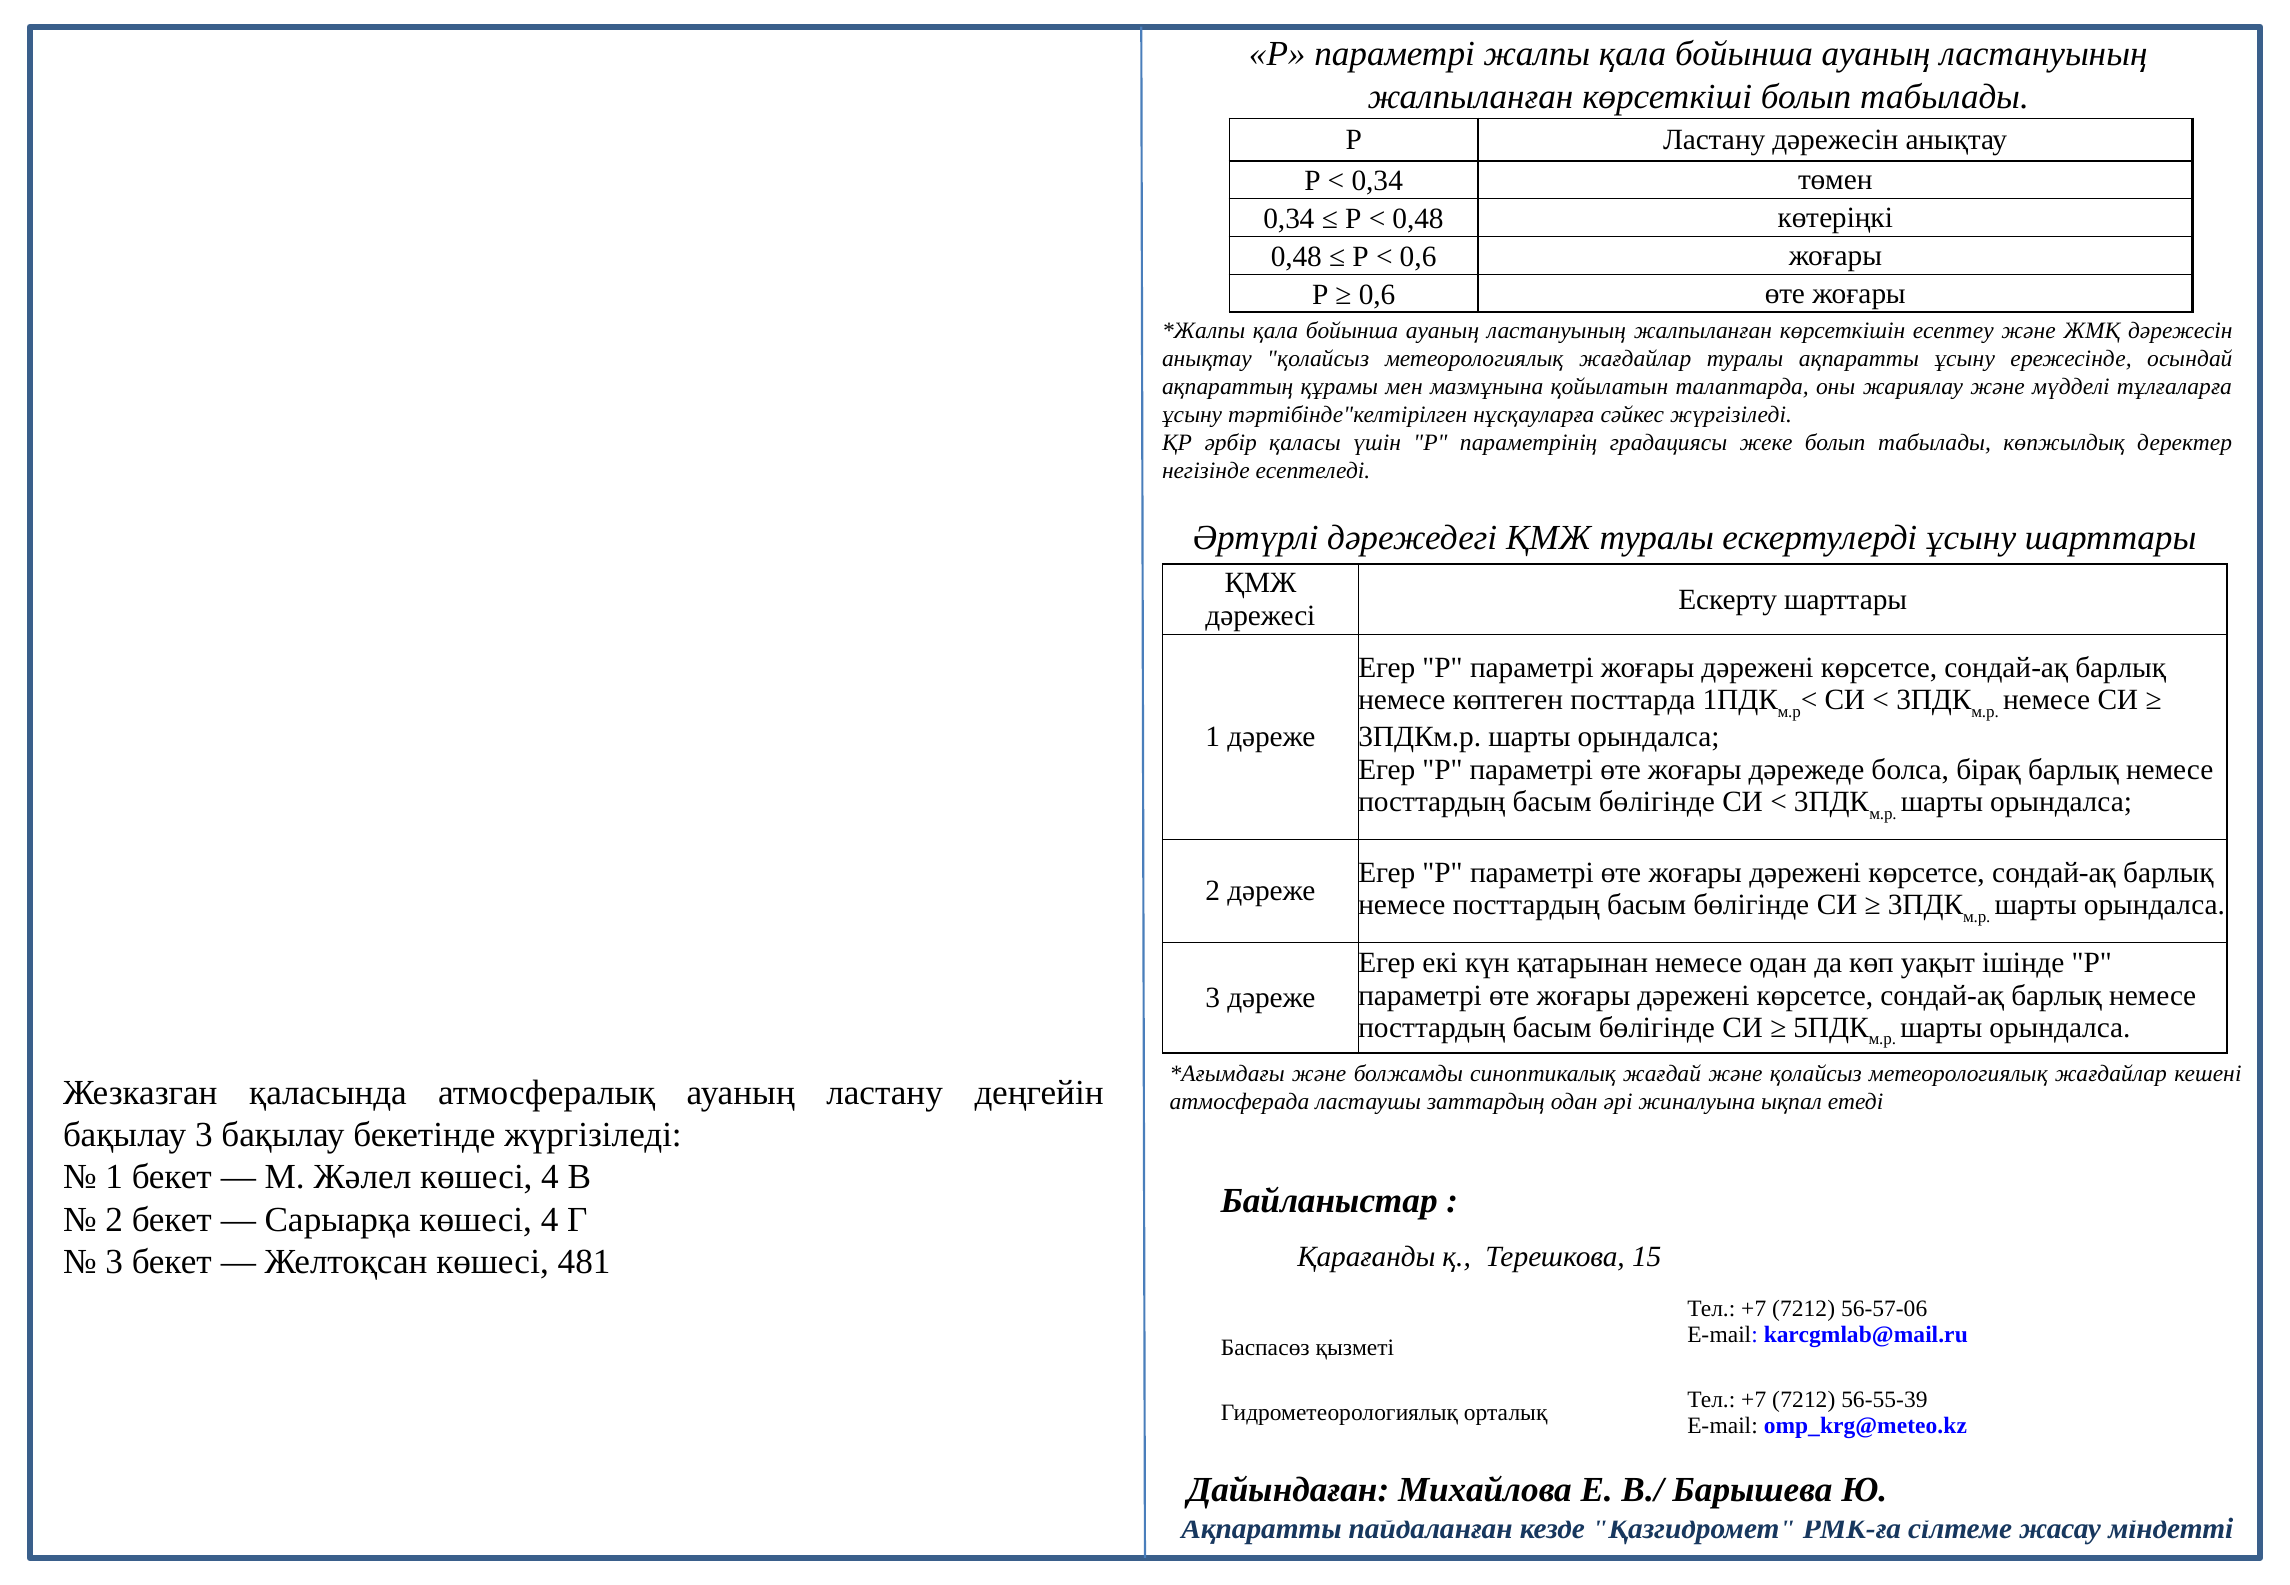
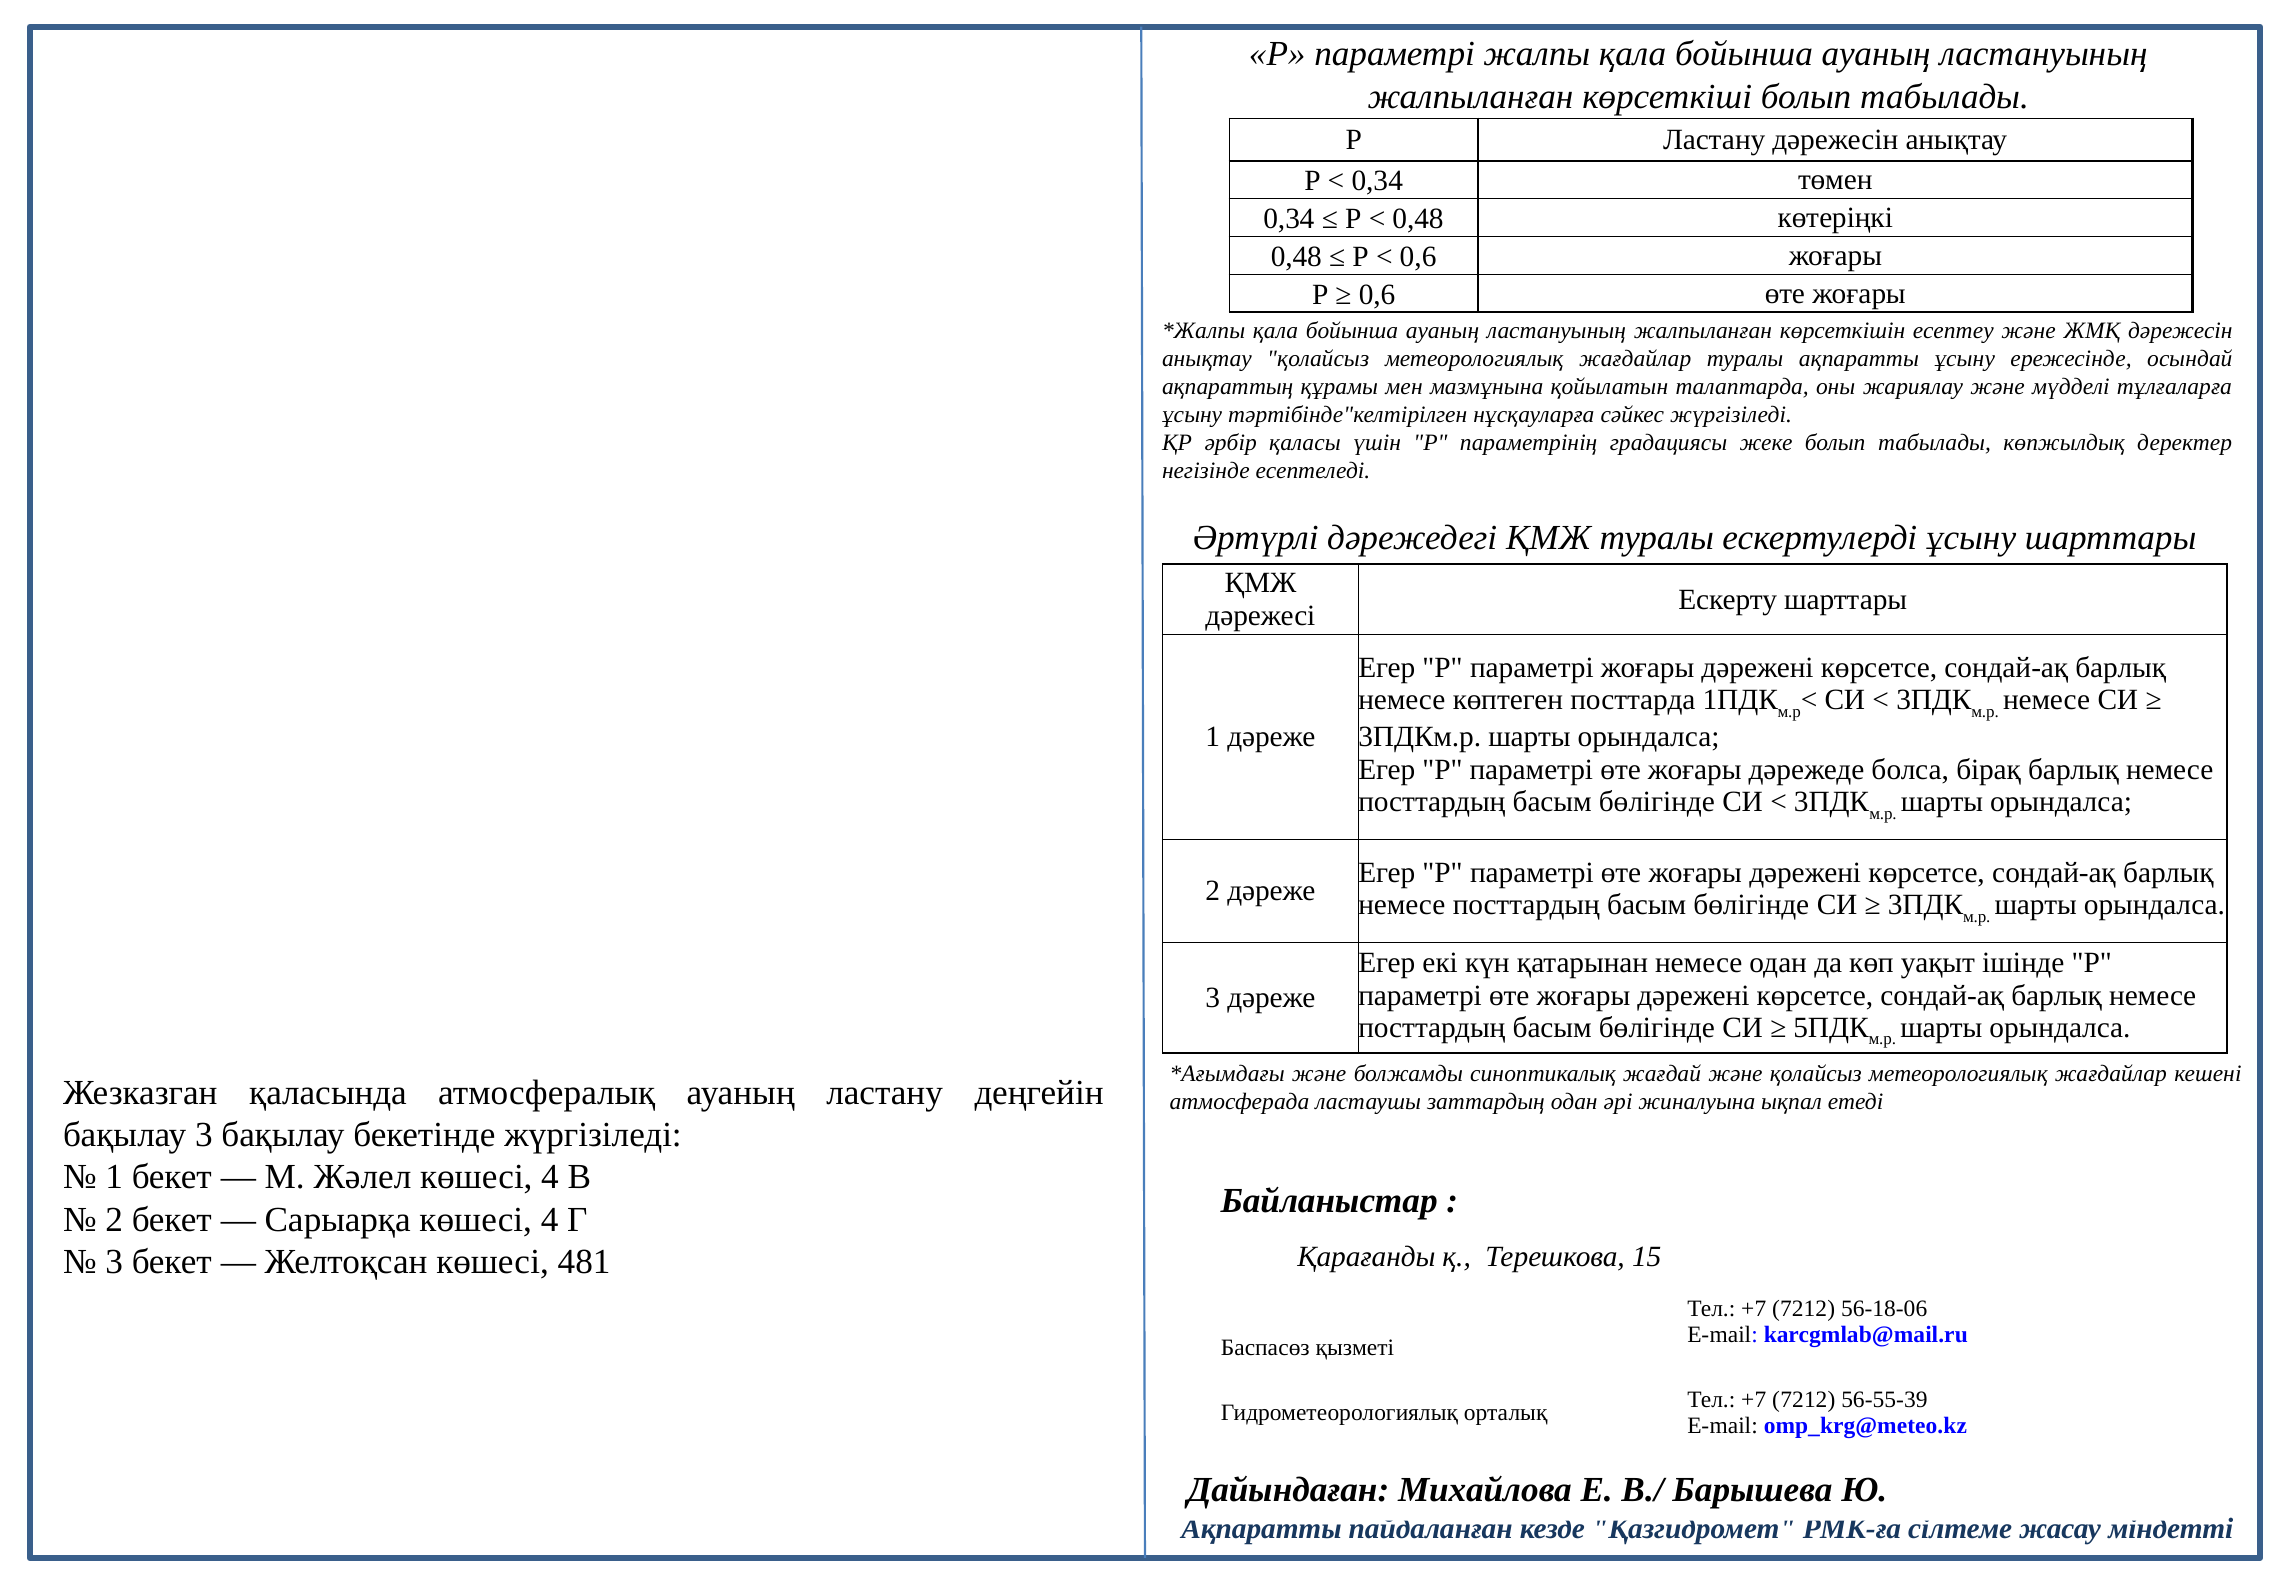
56-57-06: 56-57-06 -> 56-18-06
